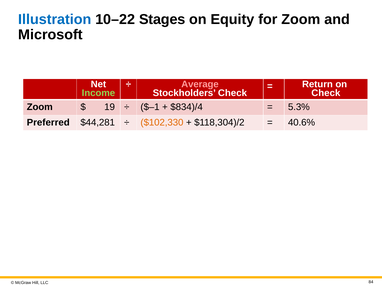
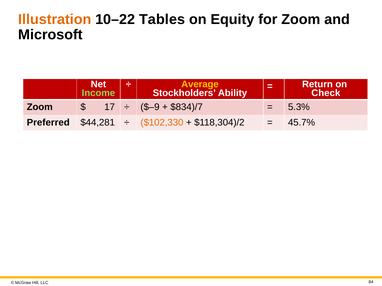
Illustration colour: blue -> orange
Stages: Stages -> Tables
Average colour: pink -> yellow
Stockholders Check: Check -> Ability
19: 19 -> 17
$–1: $–1 -> $–9
$834)/4: $834)/4 -> $834)/7
40.6%: 40.6% -> 45.7%
